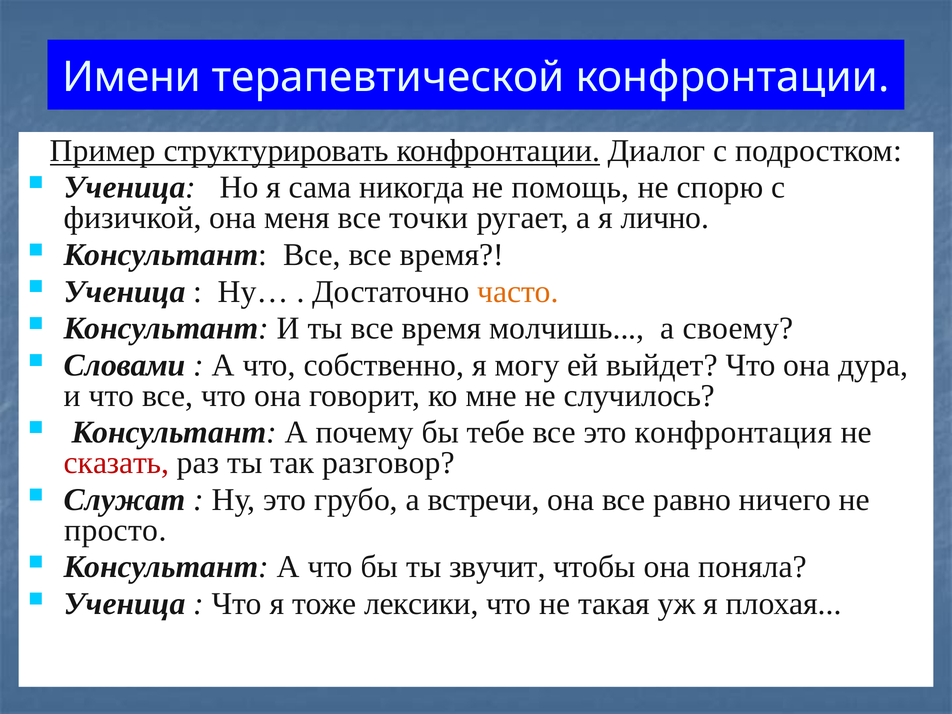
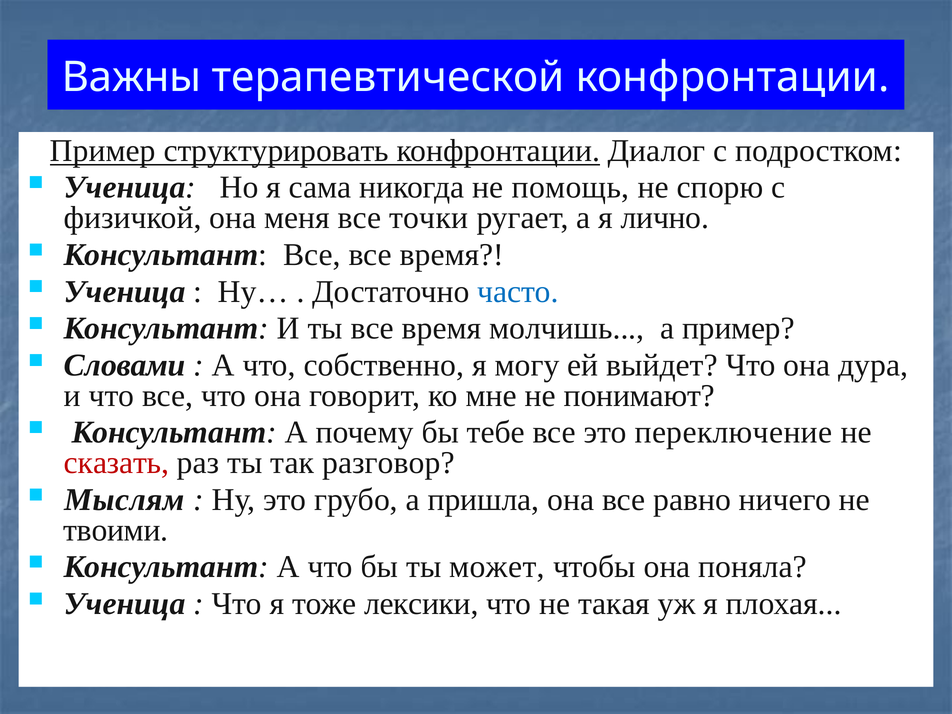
Имени: Имени -> Важны
часто colour: orange -> blue
а своему: своему -> пример
случилось: случилось -> понимают
конфронтация: конфронтация -> переключение
Служат: Служат -> Мыслям
встречи: встречи -> пришла
просто: просто -> твоими
звучит: звучит -> может
